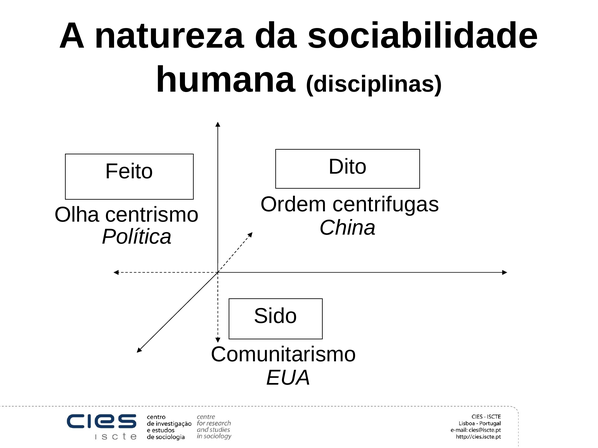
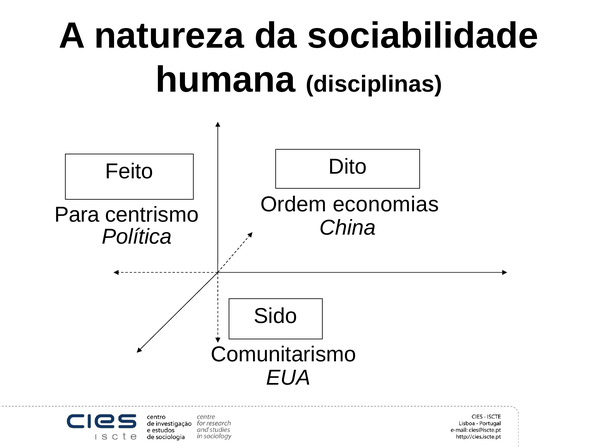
Olha: Olha -> Para
centrifugas: centrifugas -> economias
